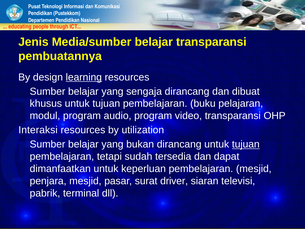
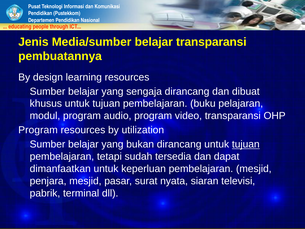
learning underline: present -> none
Interaksi at (38, 130): Interaksi -> Program
driver: driver -> nyata
